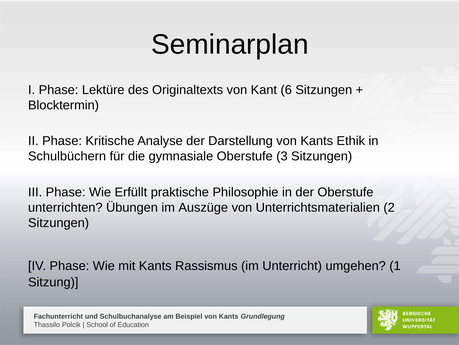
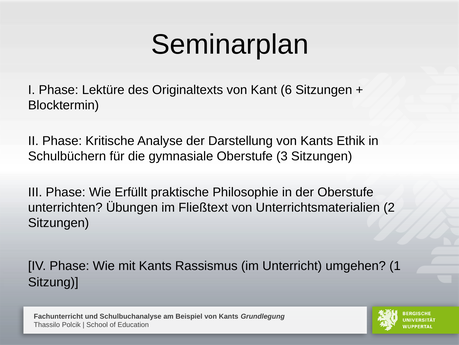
Auszüge: Auszüge -> Fließtext
